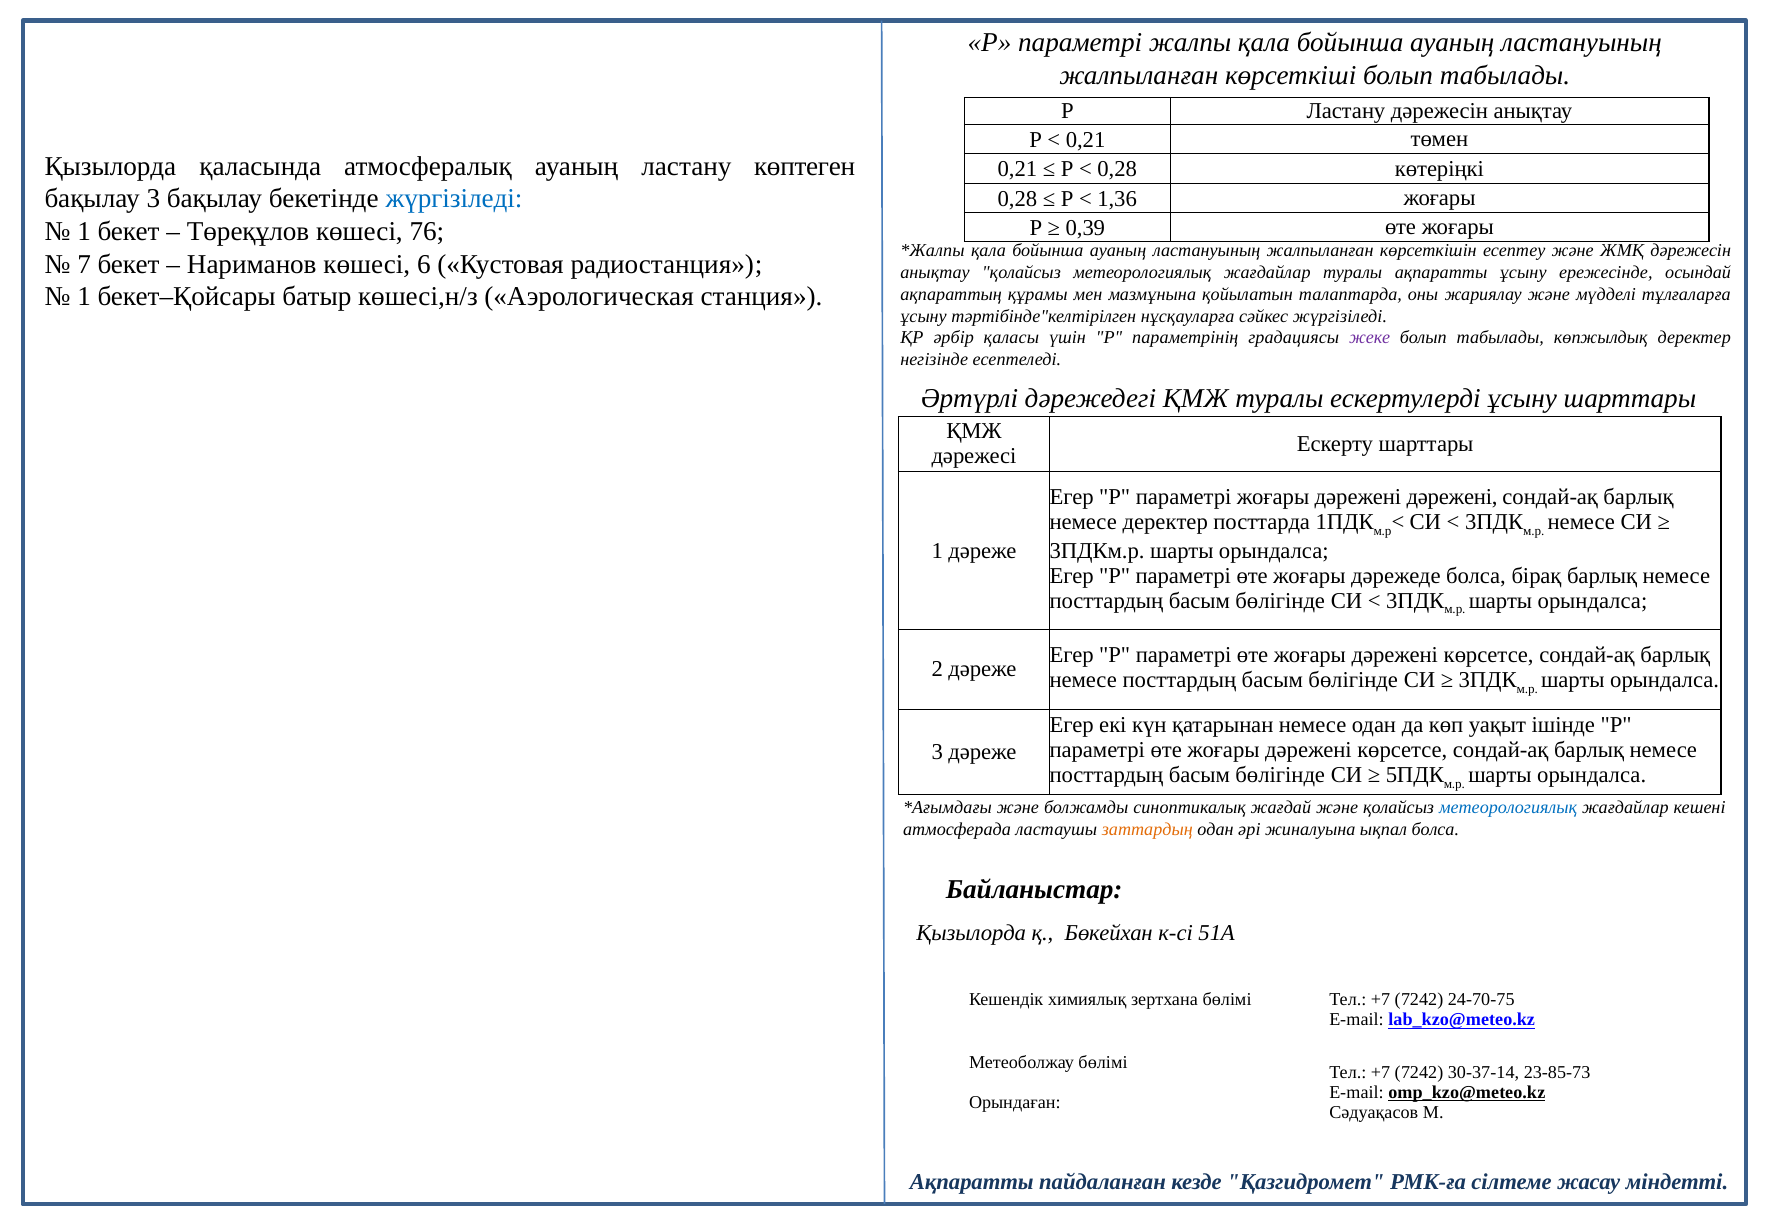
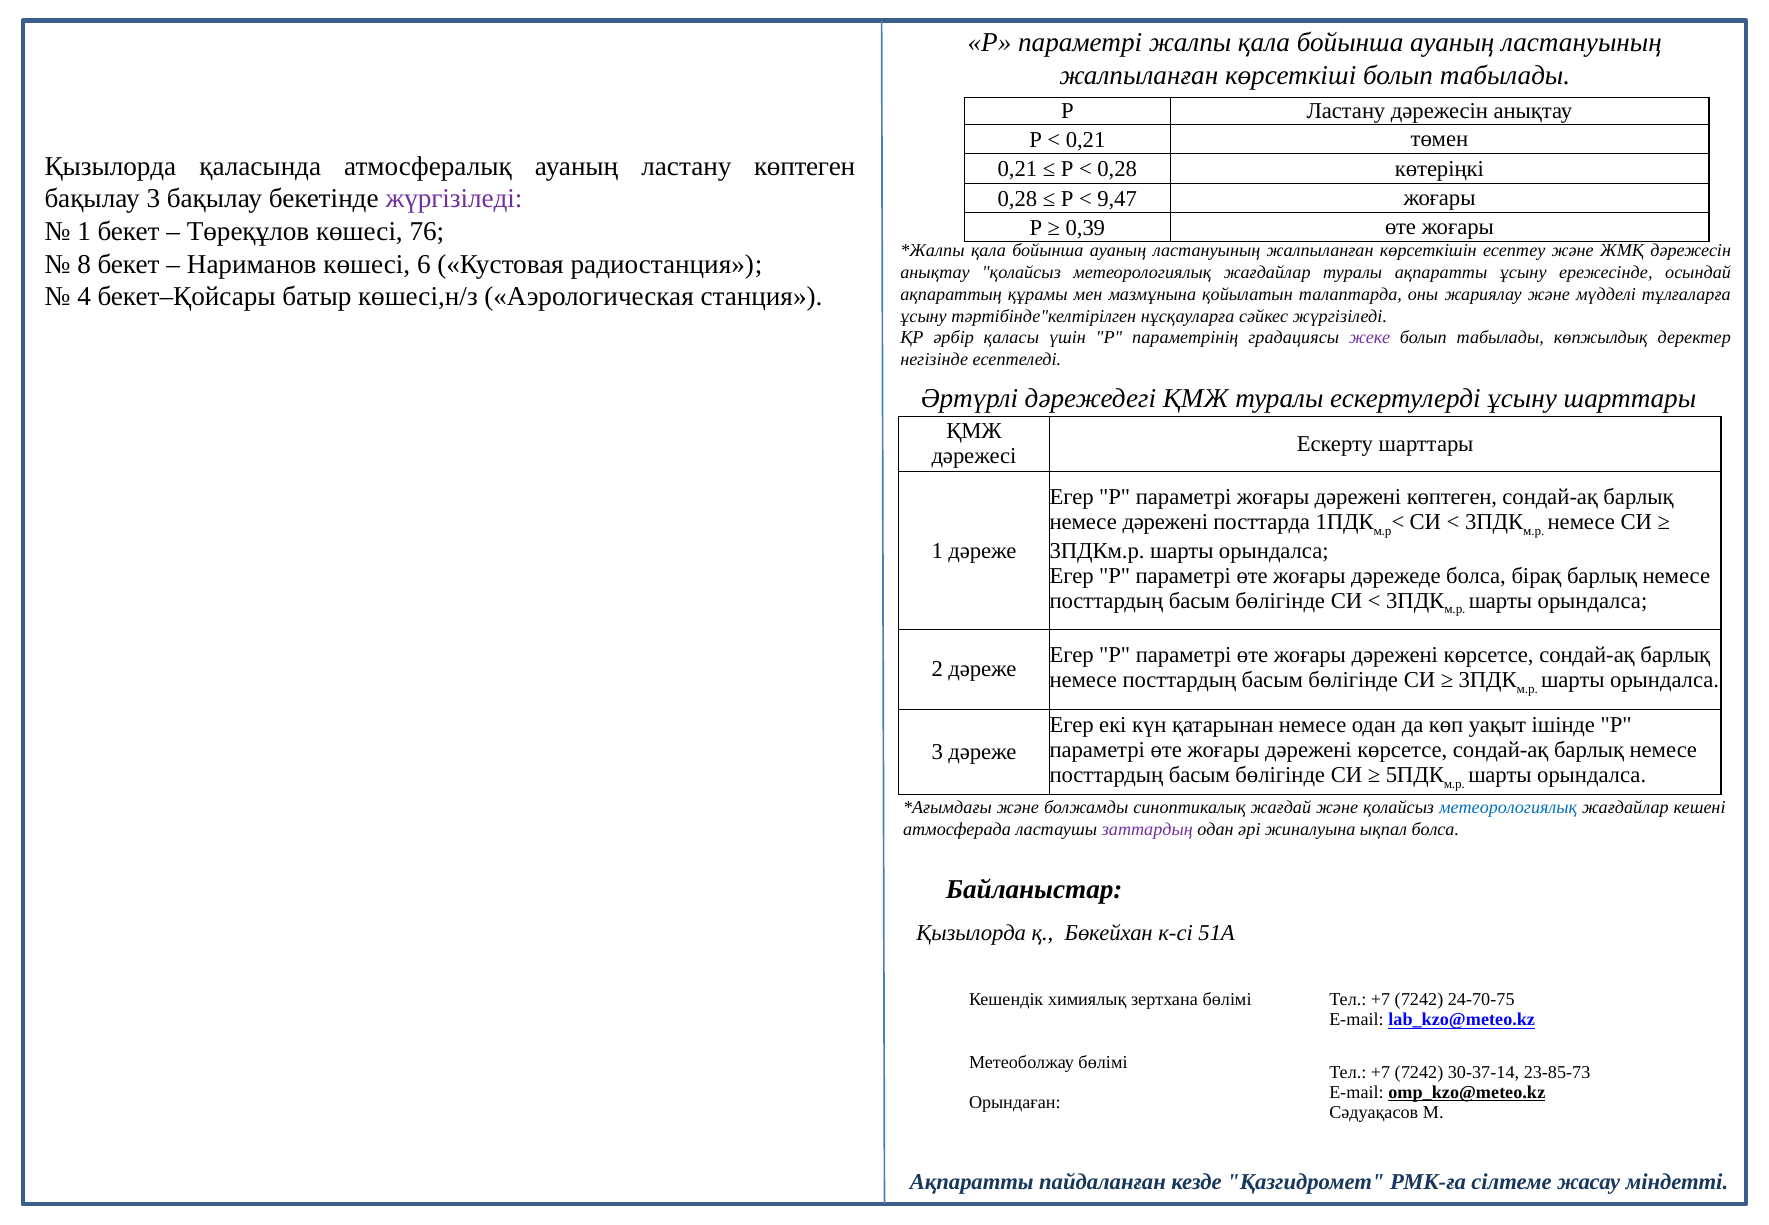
жүргізіледі at (454, 199) colour: blue -> purple
1,36: 1,36 -> 9,47
7: 7 -> 8
1 at (84, 297): 1 -> 4
дәрежені дәрежені: дәрежені -> көптеген
немесе деректер: деректер -> дәрежені
заттардың colour: orange -> purple
